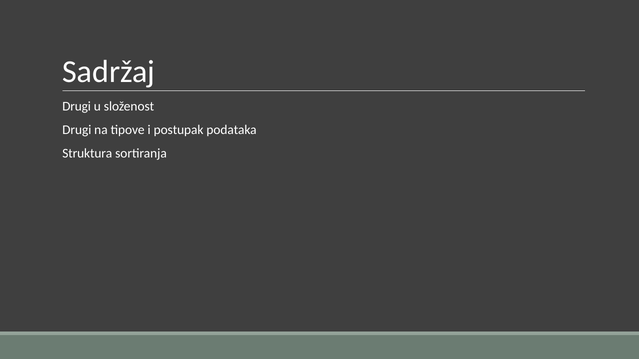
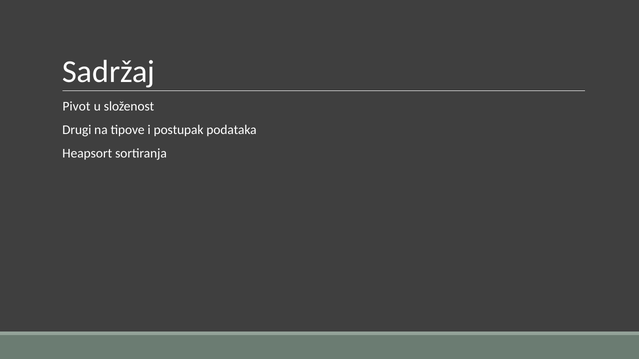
Drugi at (77, 106): Drugi -> Pivot
Struktura: Struktura -> Heapsort
